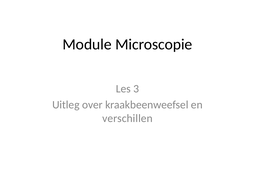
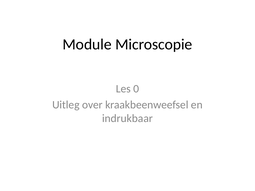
3: 3 -> 0
verschillen: verschillen -> indrukbaar
